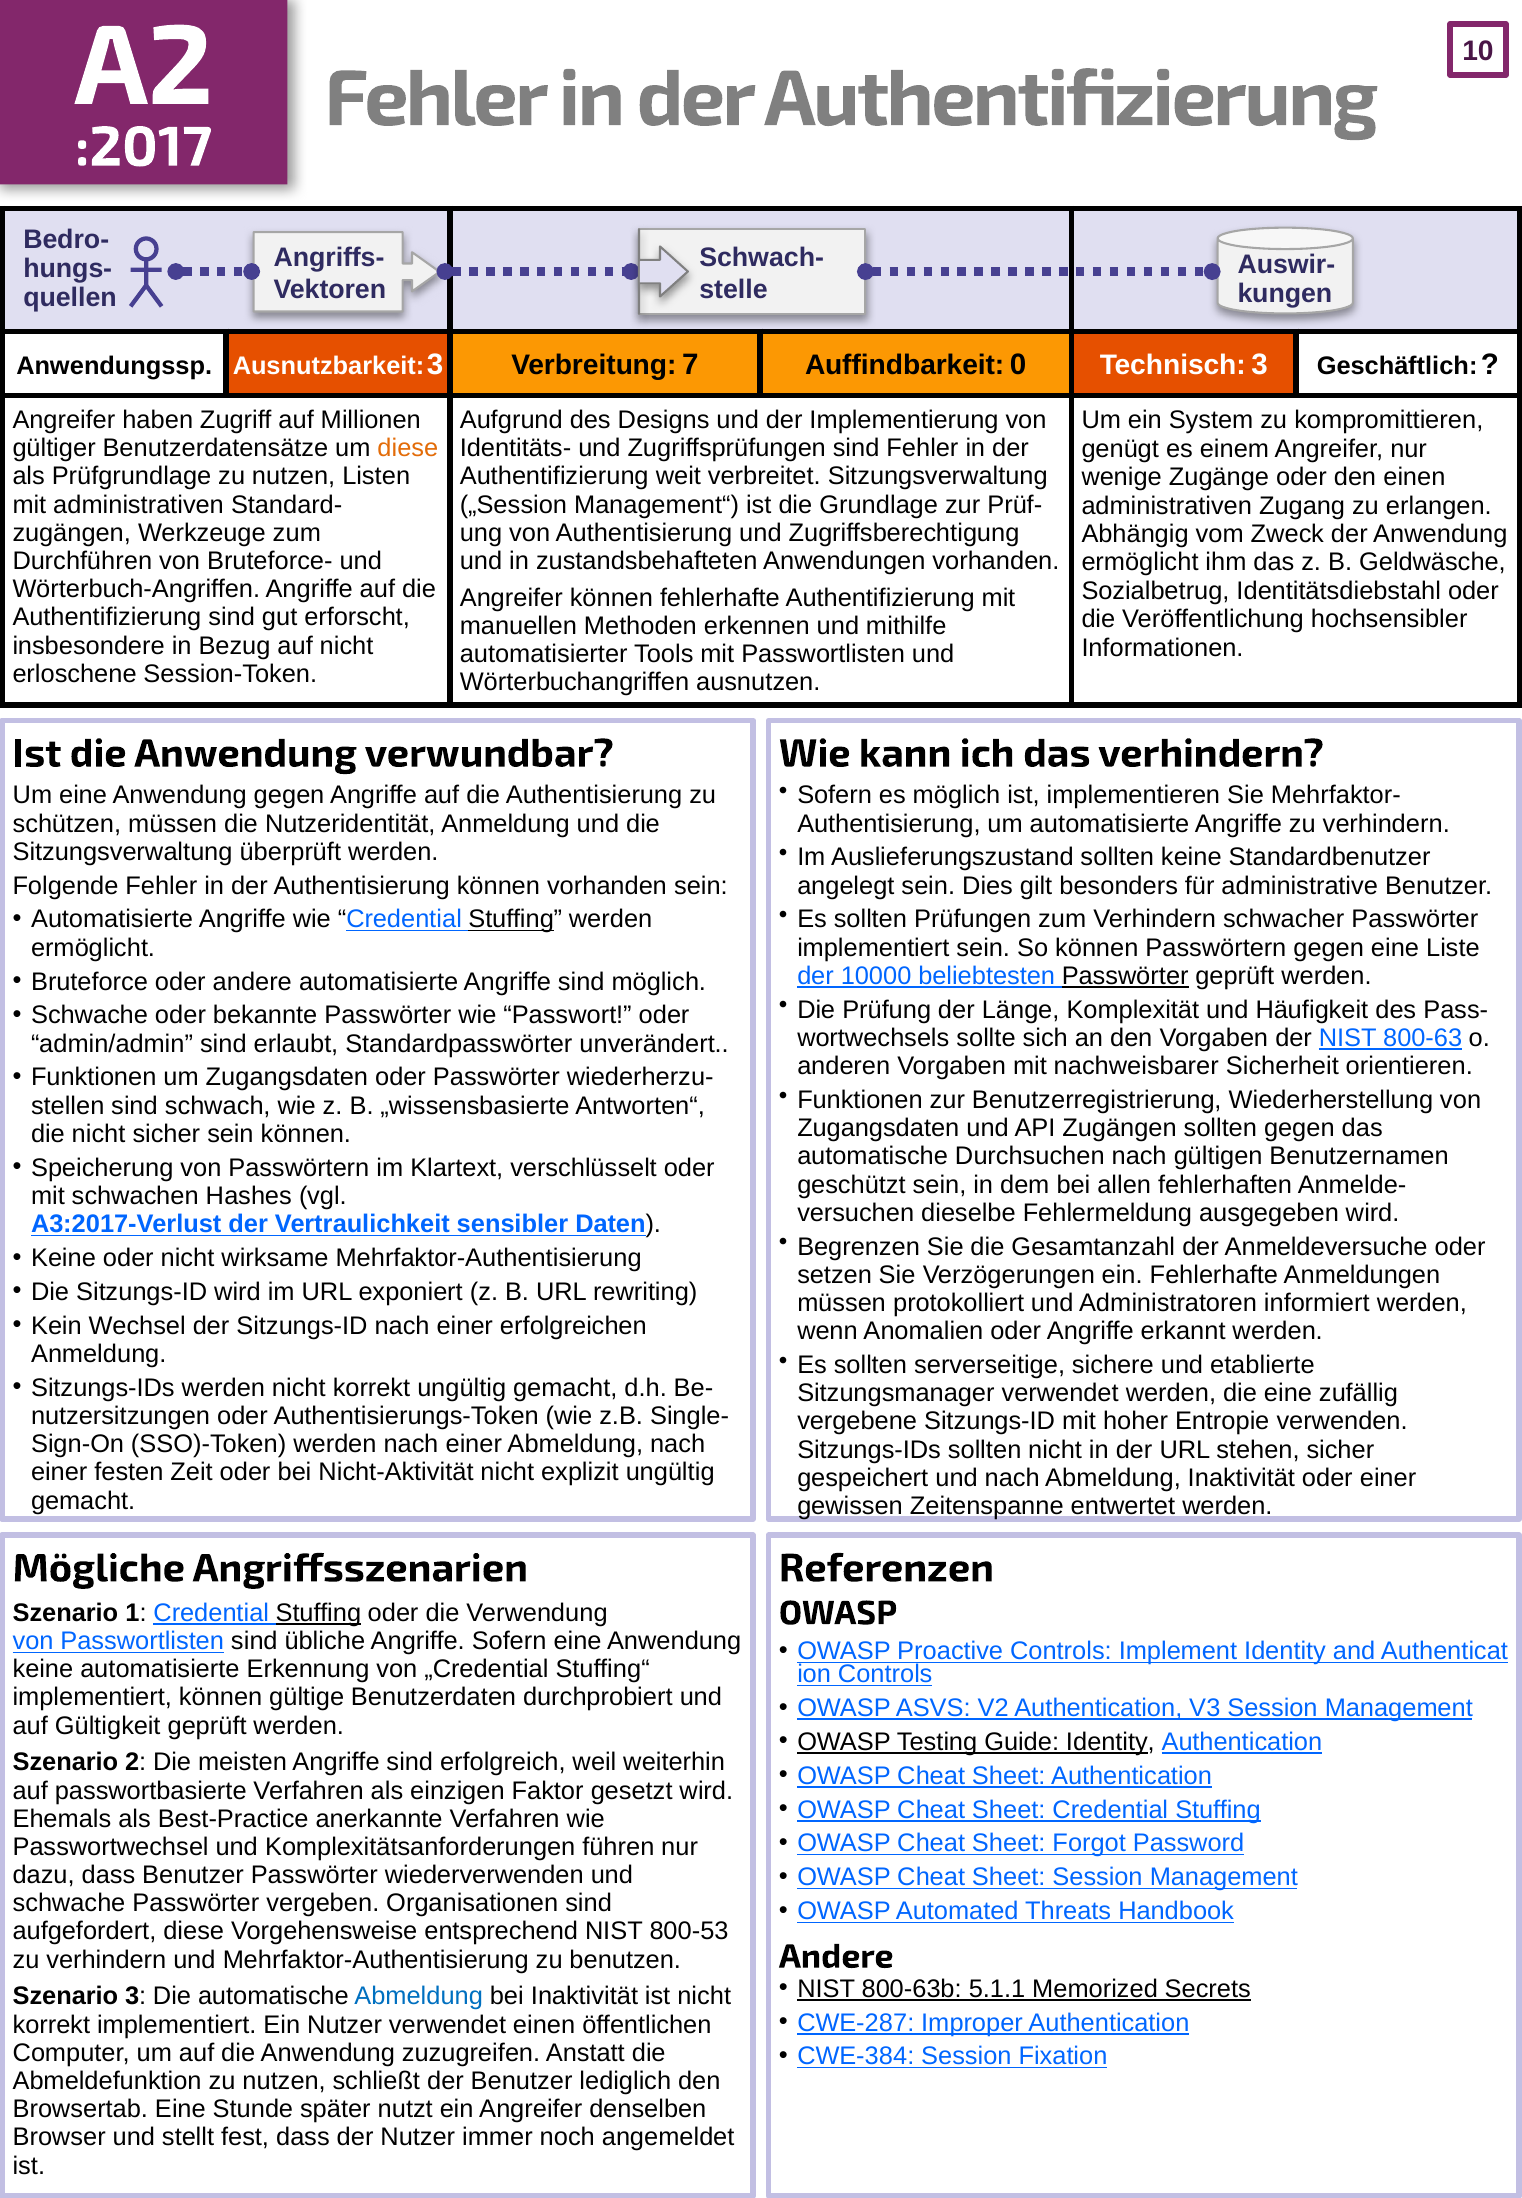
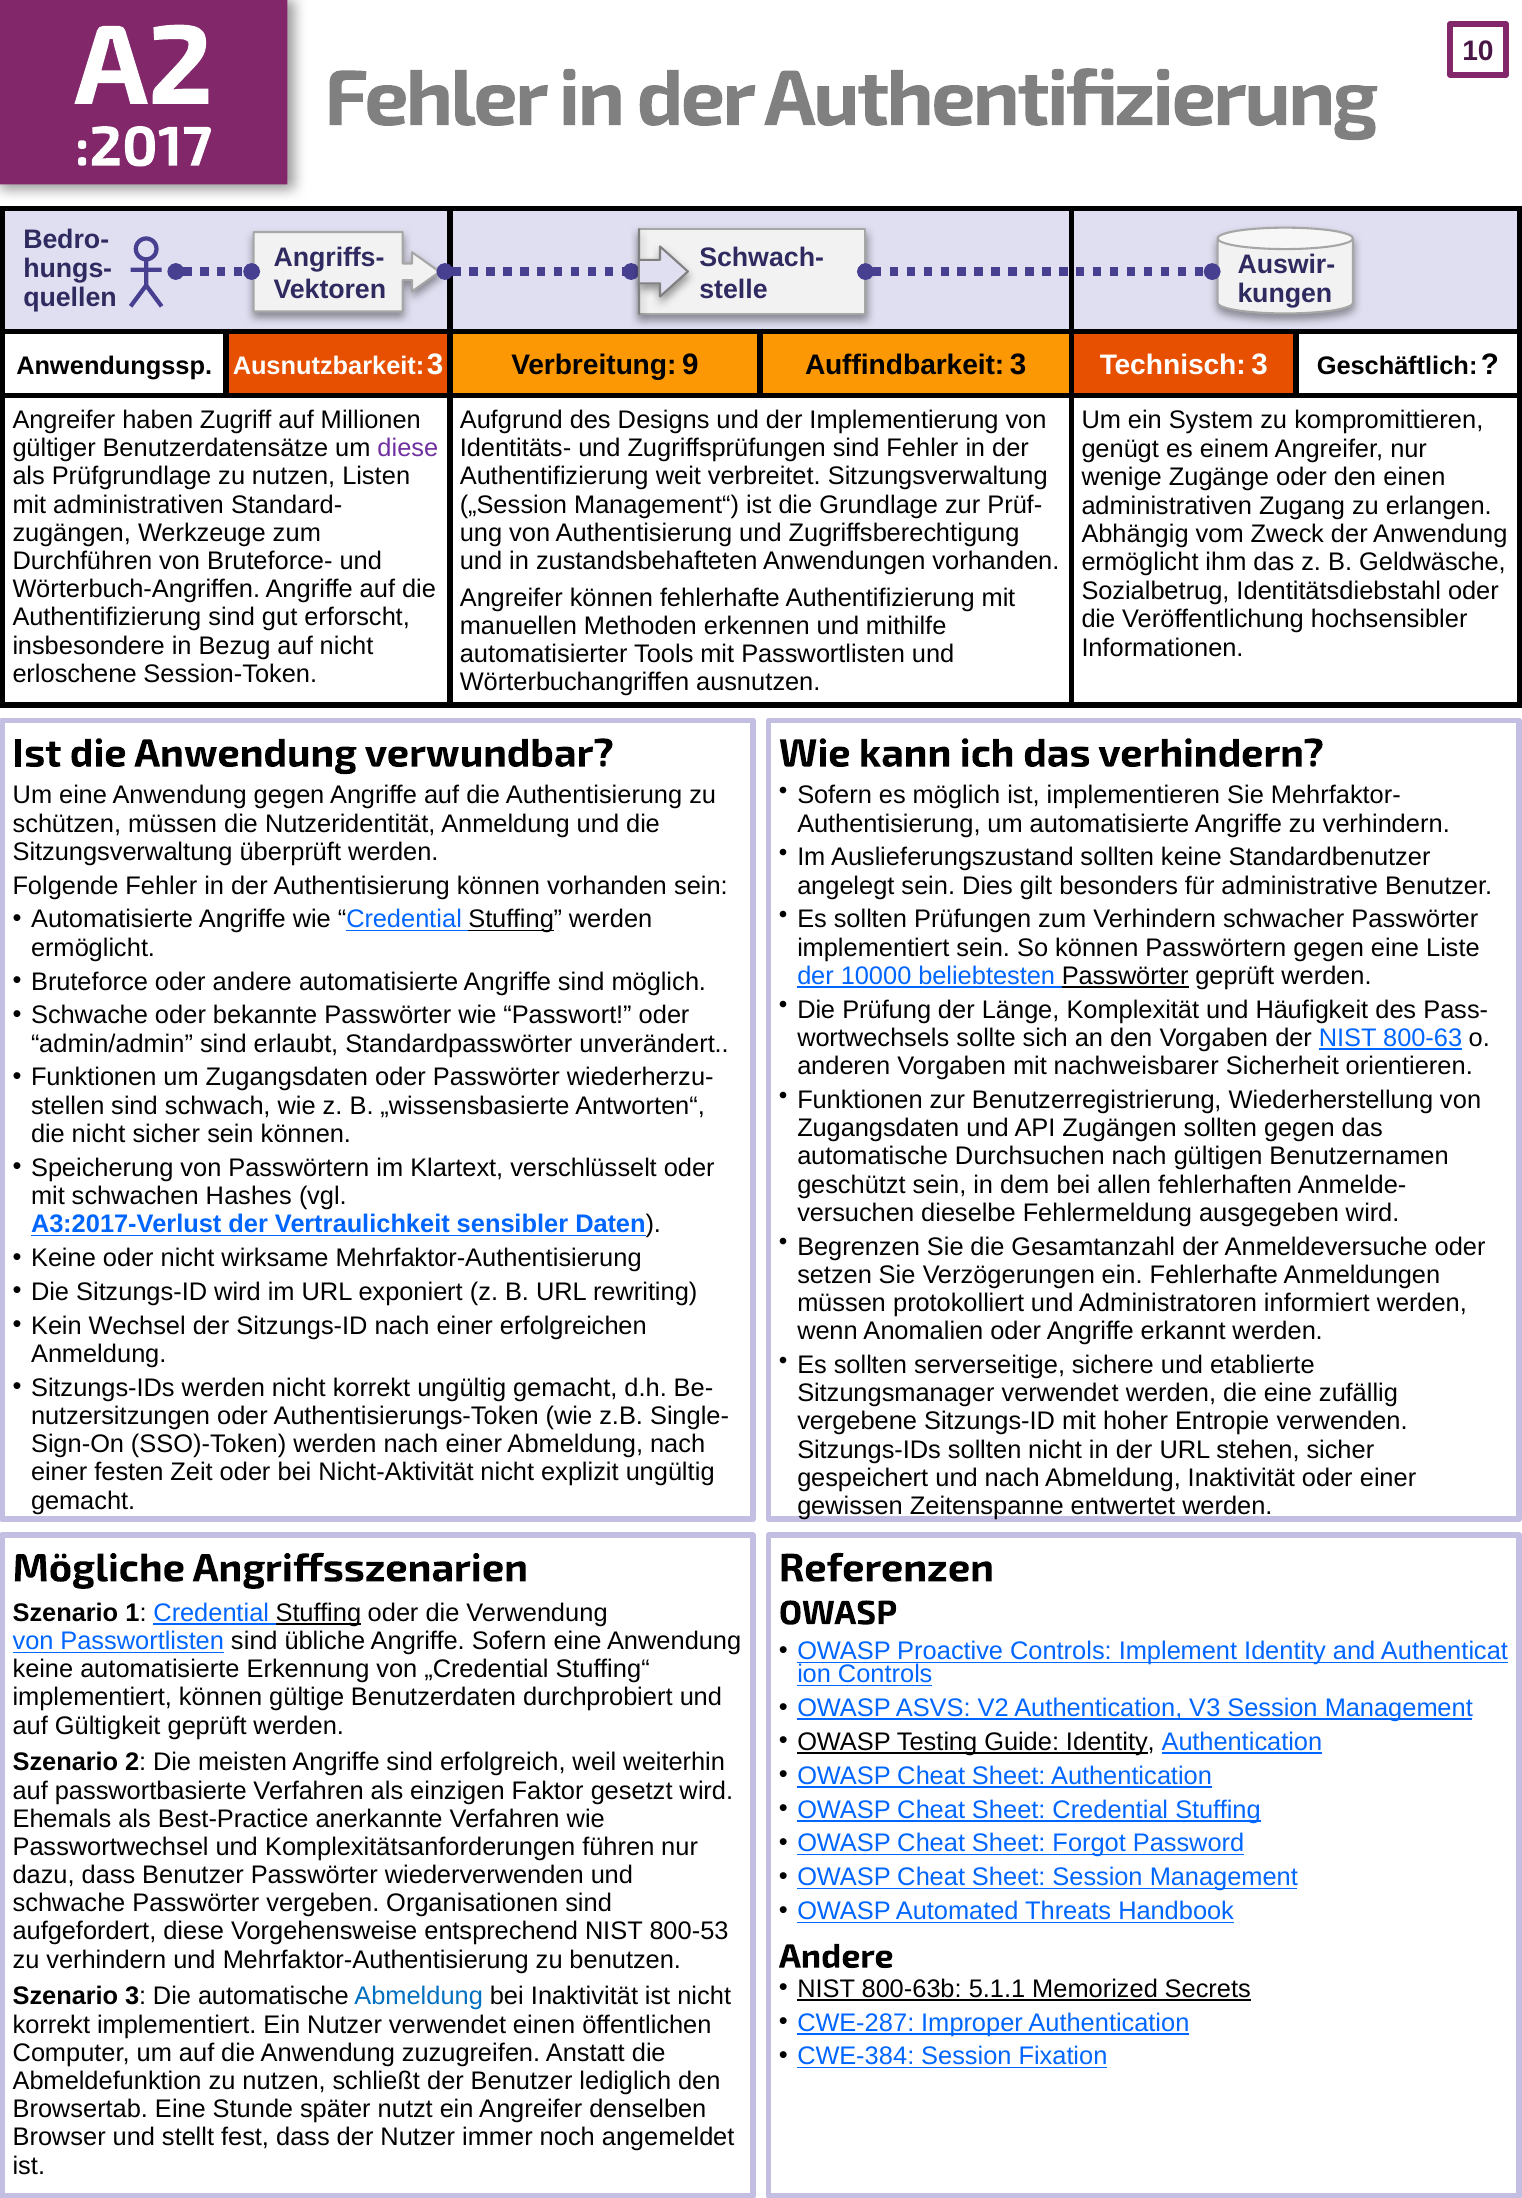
7: 7 -> 9
Auffindbarkeit 0: 0 -> 3
diese at (408, 448) colour: orange -> purple
